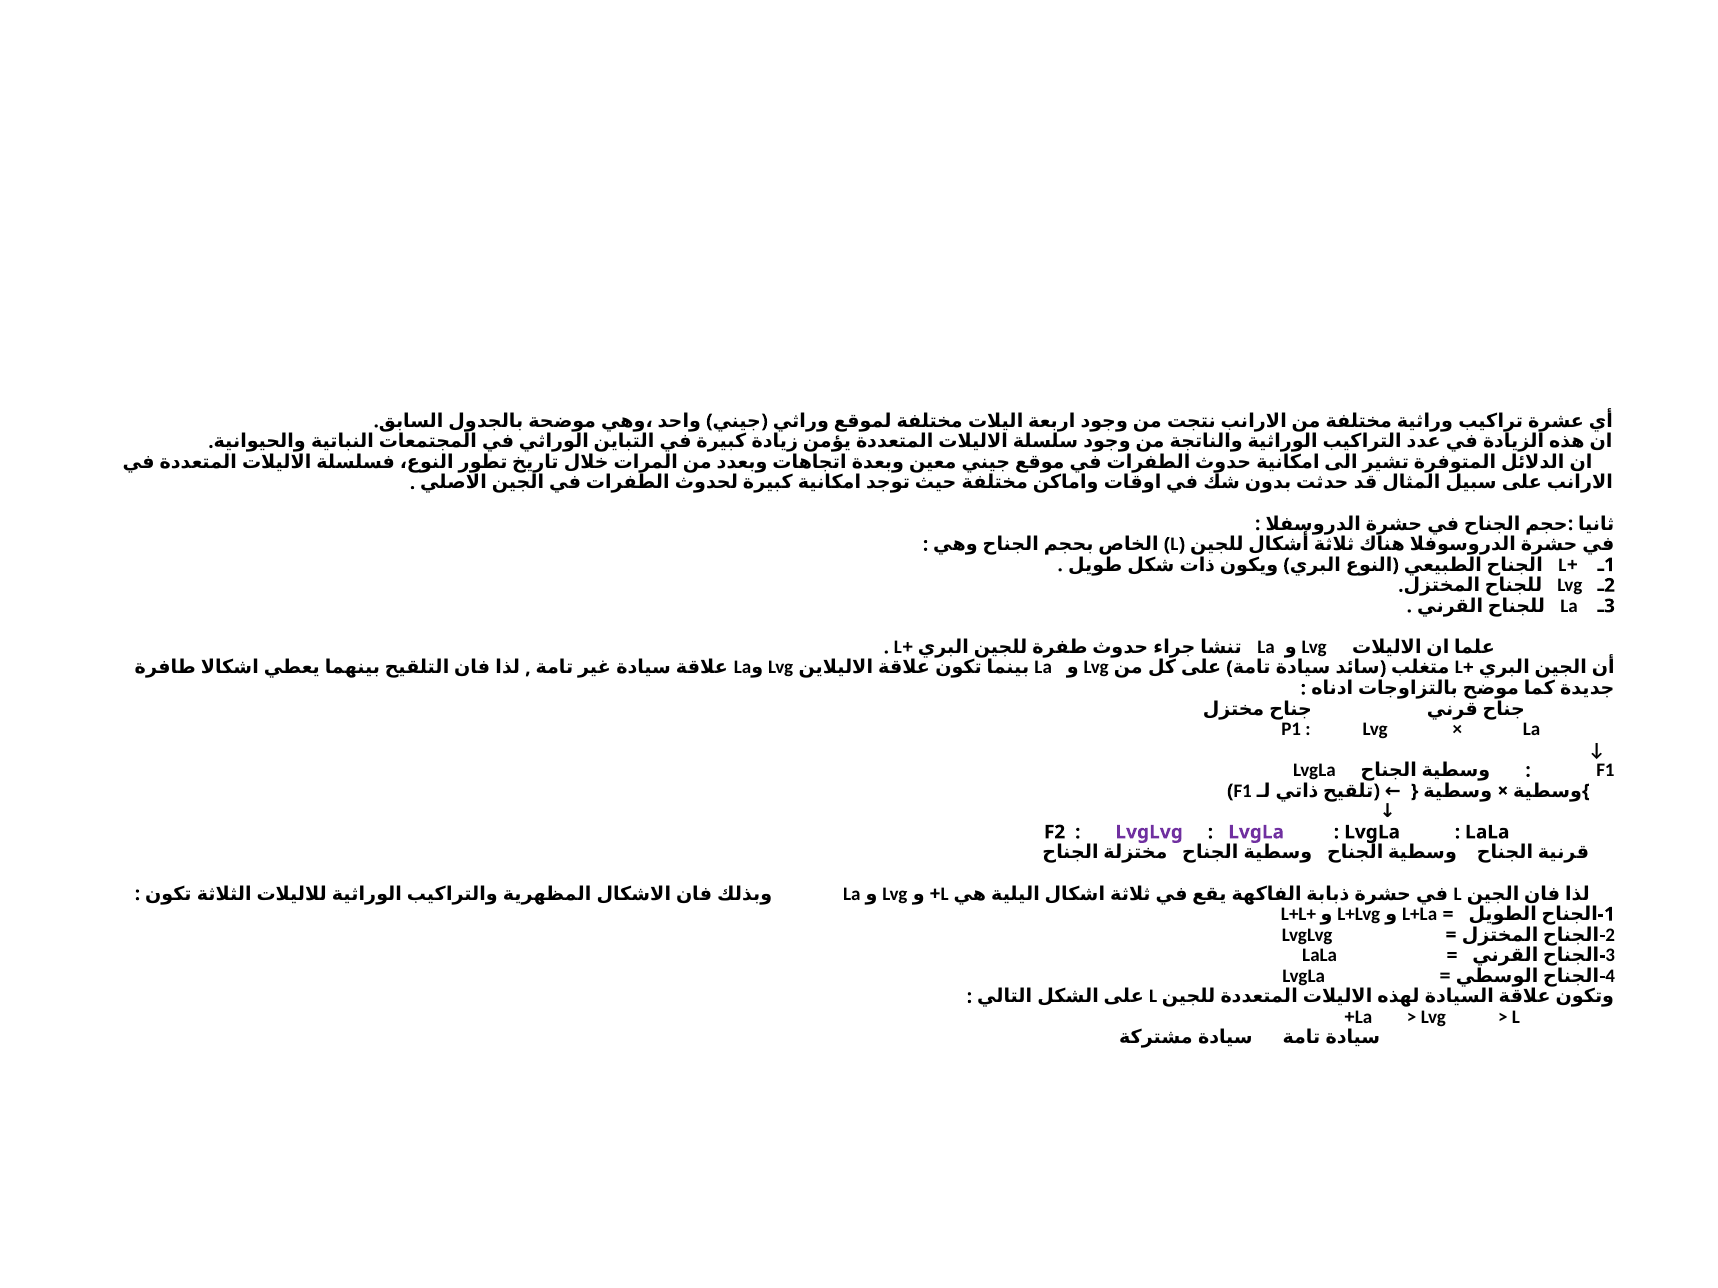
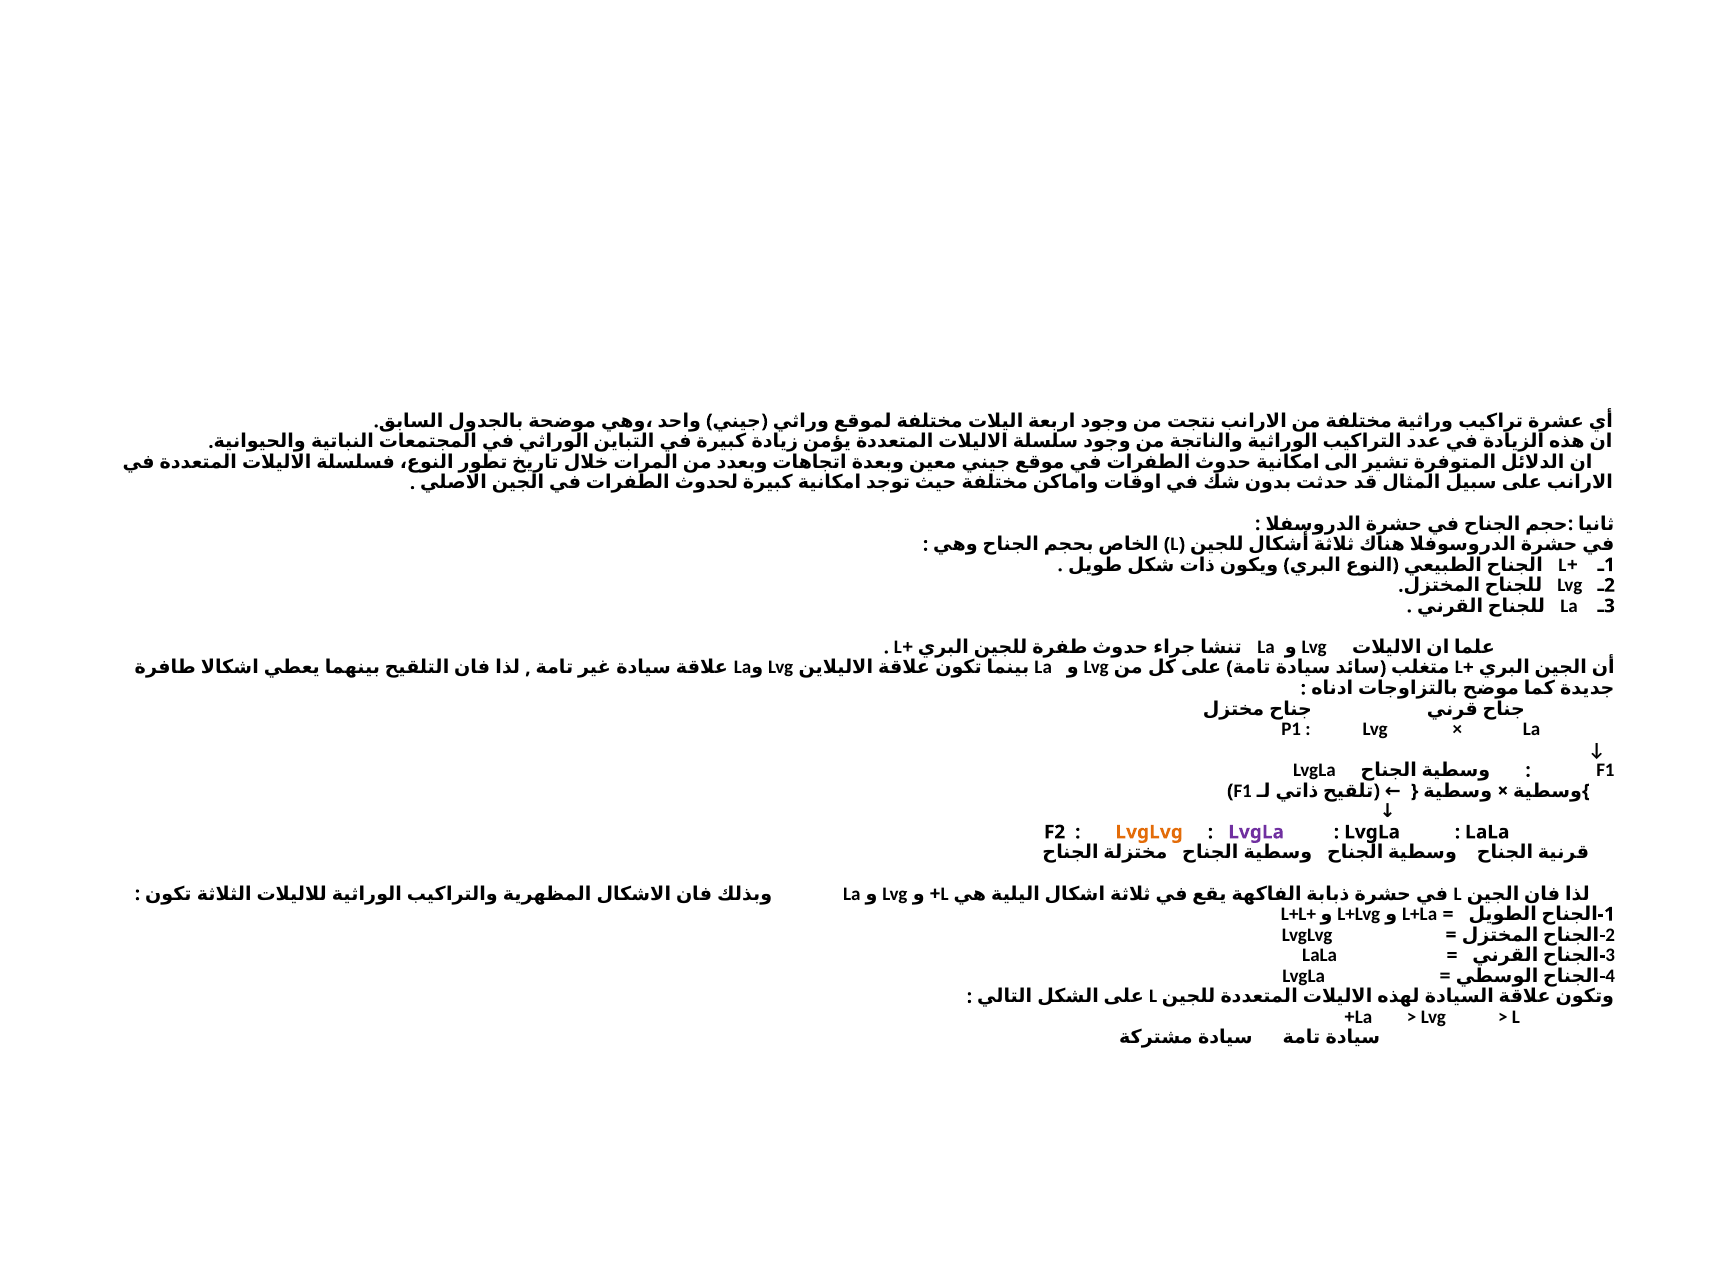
LvgLvg at (1149, 832) colour: purple -> orange
